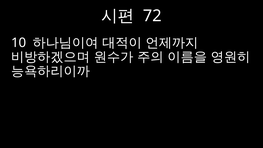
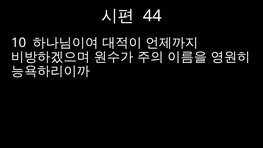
72: 72 -> 44
